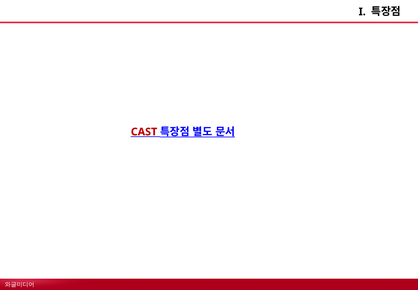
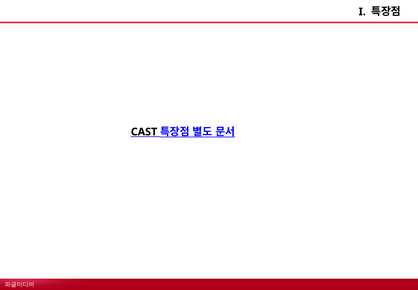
CAST colour: red -> black
